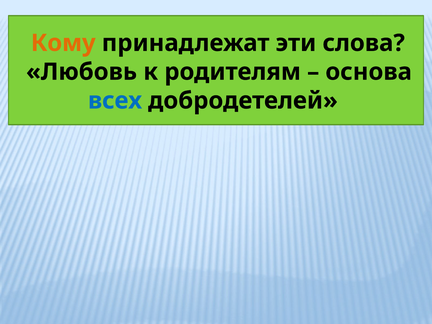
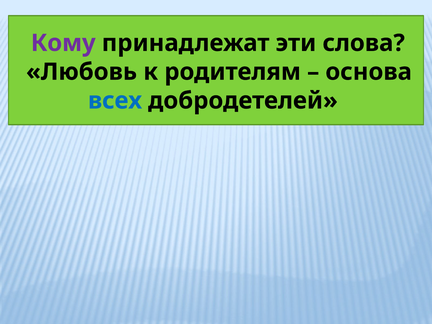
Кому colour: orange -> purple
